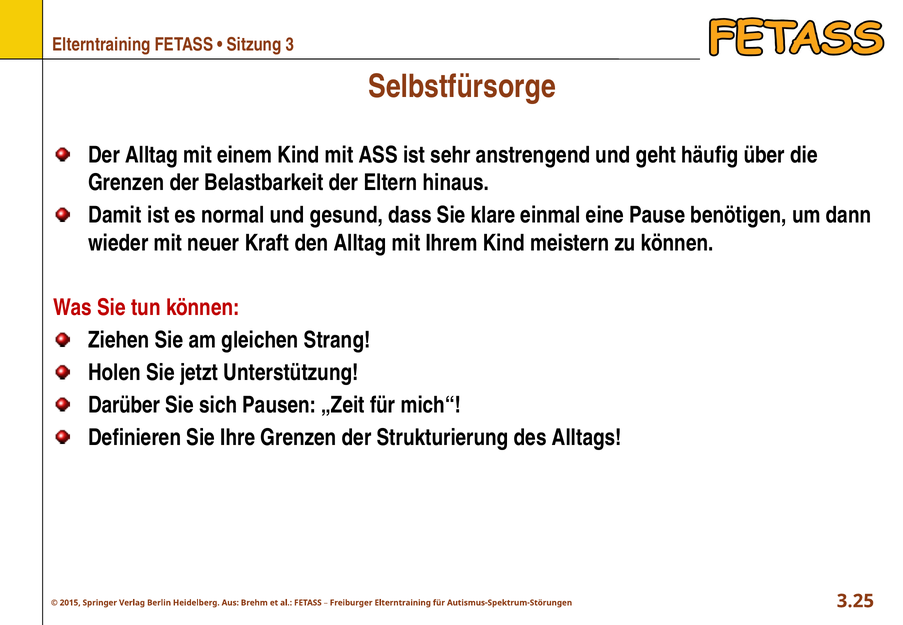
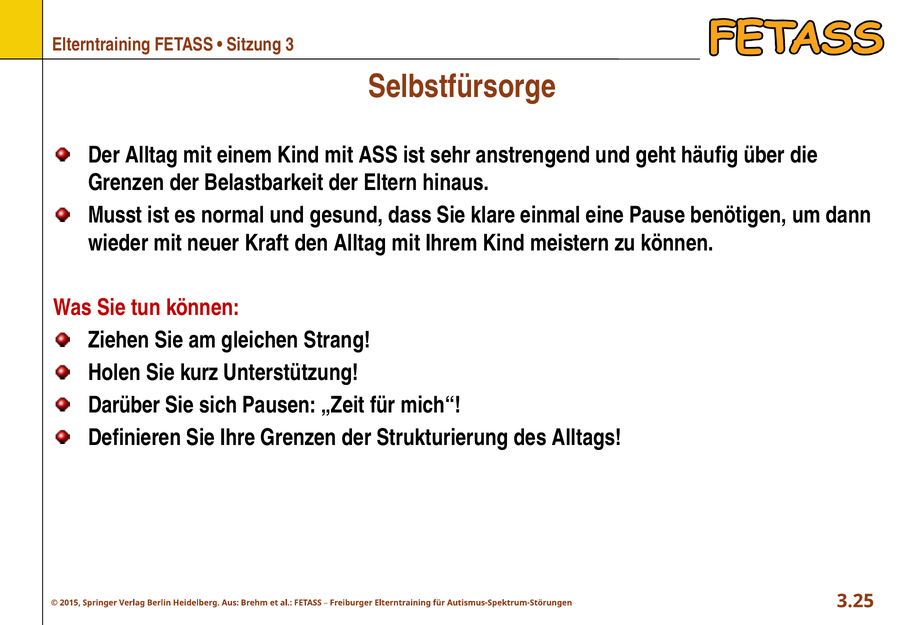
Damit: Damit -> Musst
jetzt: jetzt -> kurz
